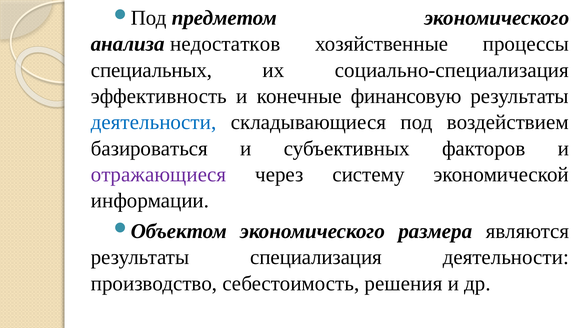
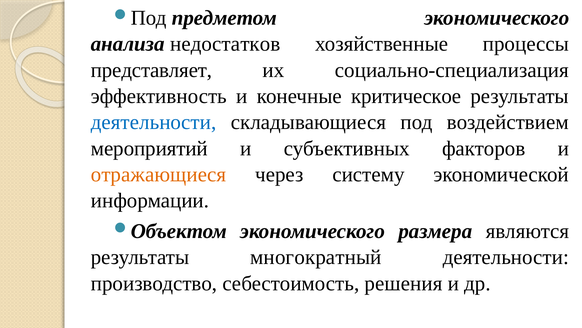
специальных: специальных -> представляет
финансовую: финансовую -> критическое
базироваться: базироваться -> мероприятий
отражающиеся colour: purple -> orange
специализация: специализация -> многократный
